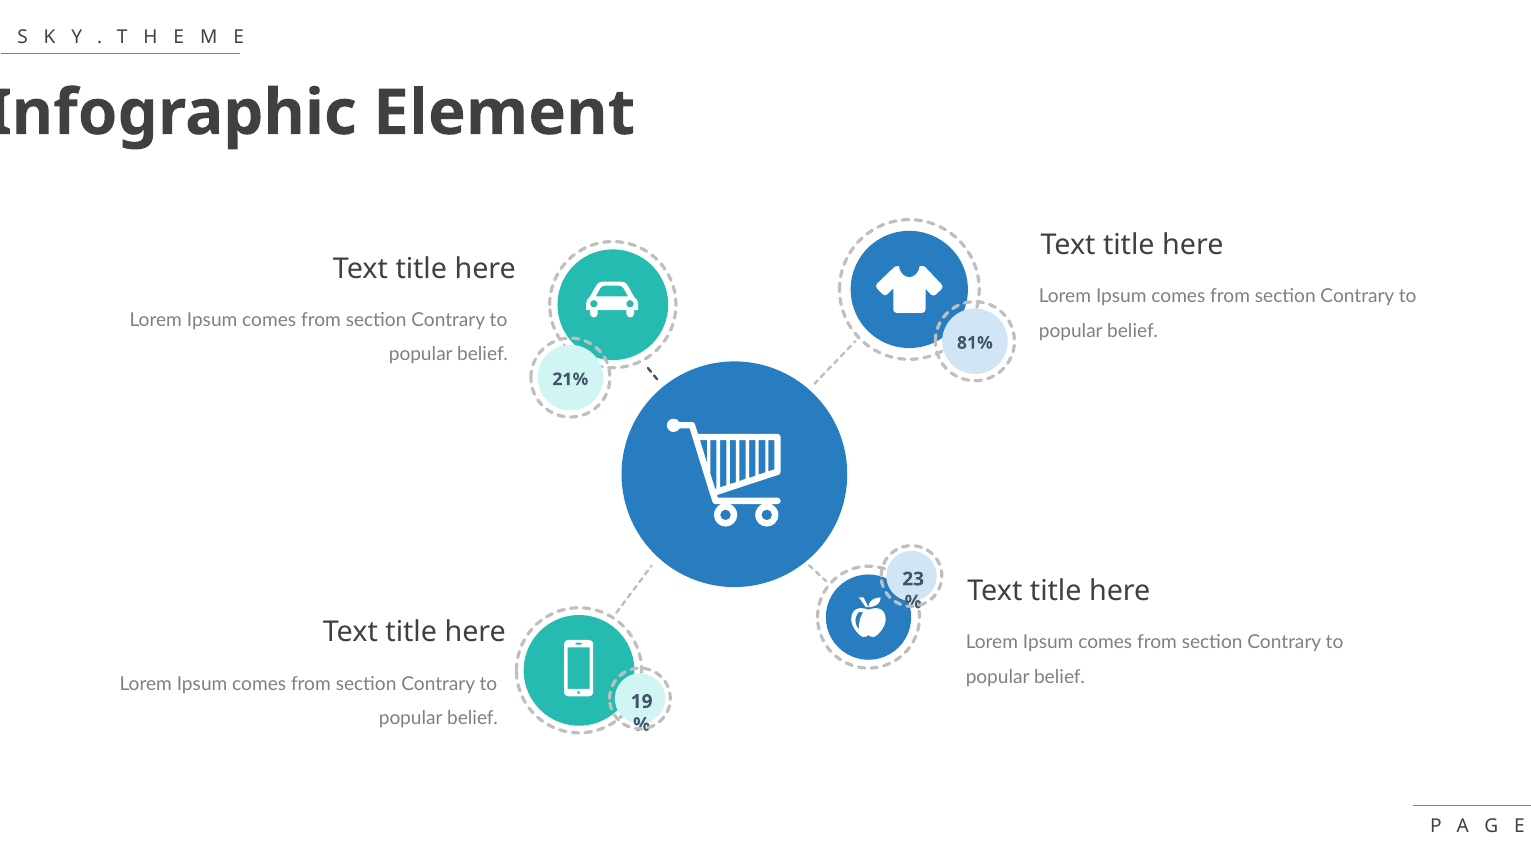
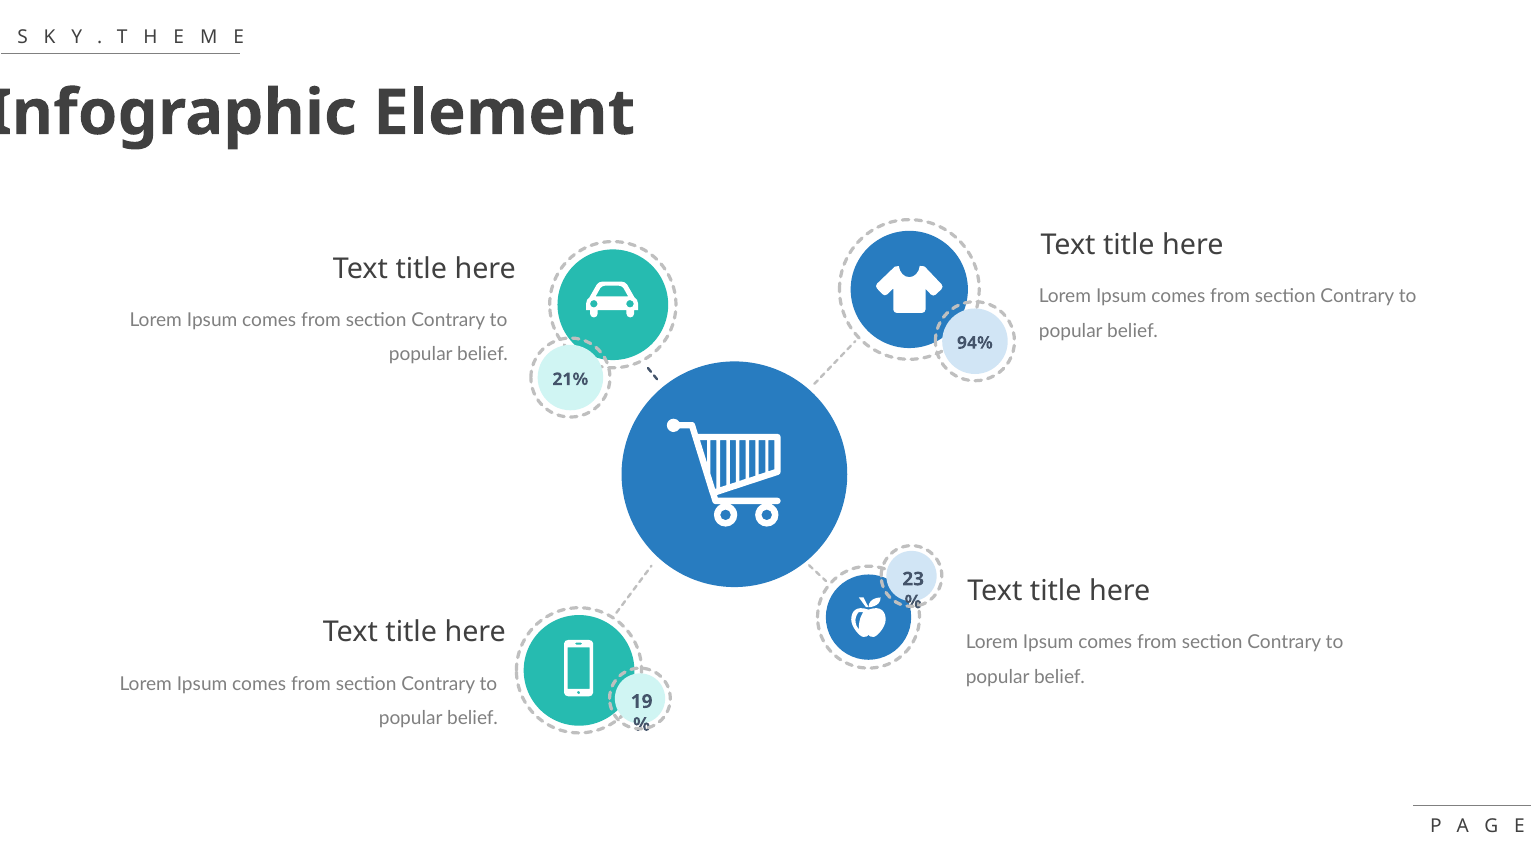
81%: 81% -> 94%
